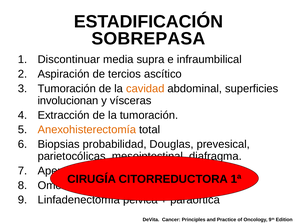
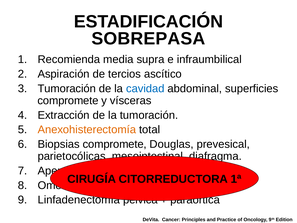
Discontinuar: Discontinuar -> Recomienda
cavidad colour: orange -> blue
involucionan at (68, 101): involucionan -> compromete
Biopsias probabilidad: probabilidad -> compromete
